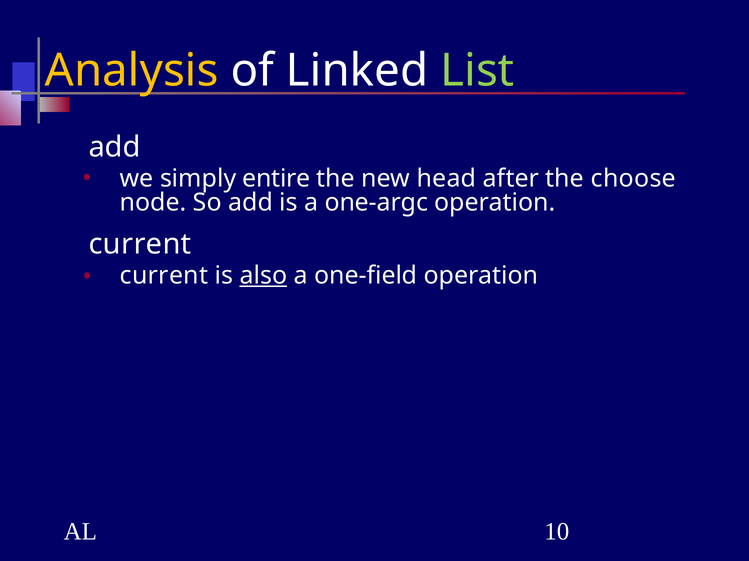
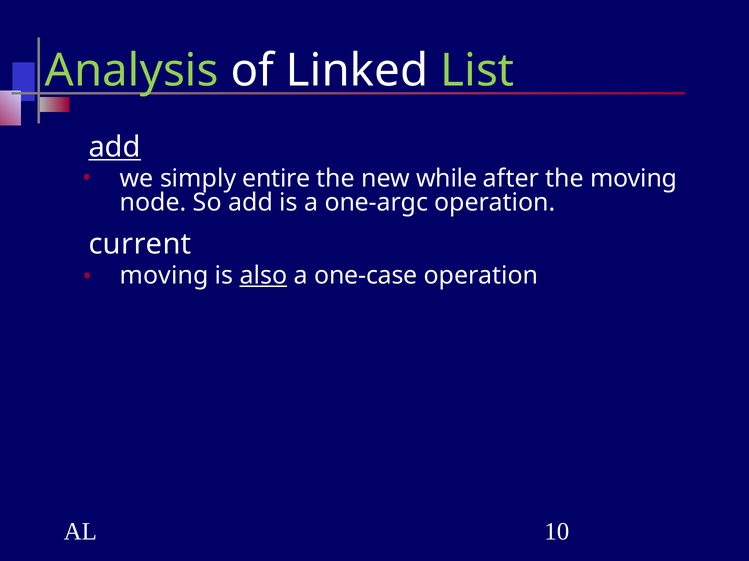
Analysis colour: yellow -> light green
add at (115, 148) underline: none -> present
head: head -> while
the choose: choose -> moving
current at (164, 276): current -> moving
one-field: one-field -> one-case
